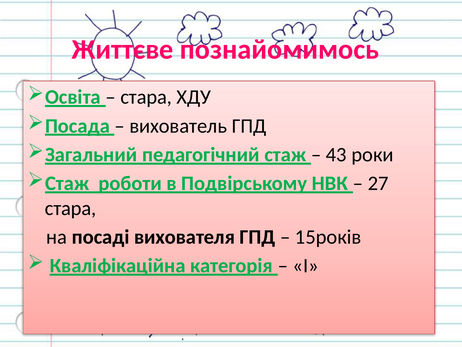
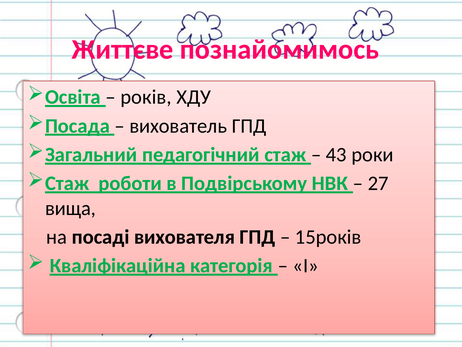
стара at (146, 97): стара -> років
стара at (71, 208): стара -> вища
